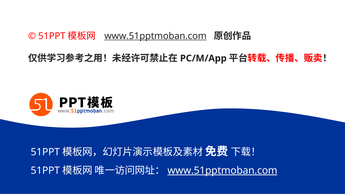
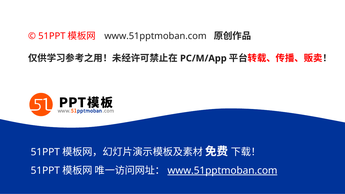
www.51pptmoban.com at (155, 36) underline: present -> none
